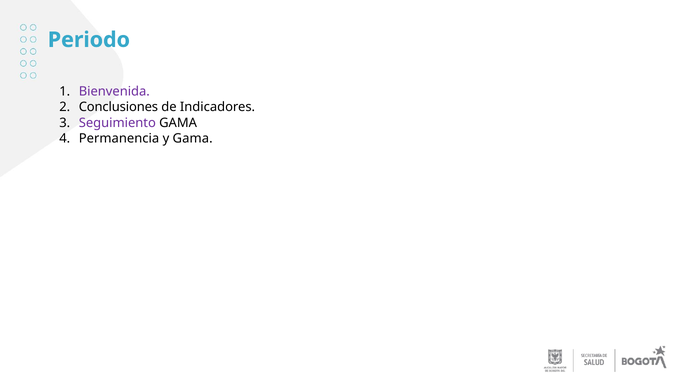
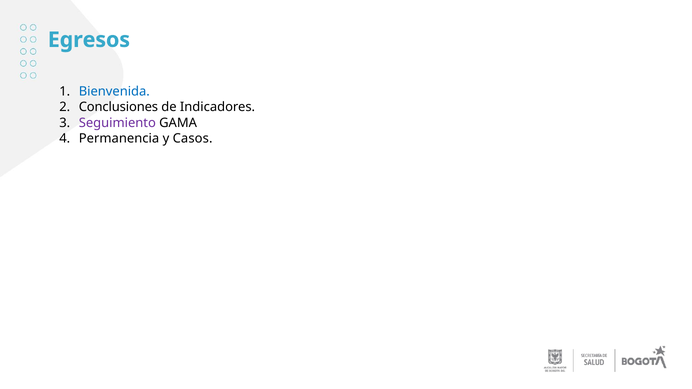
Periodo: Periodo -> Egresos
Bienvenida colour: purple -> blue
y Gama: Gama -> Casos
